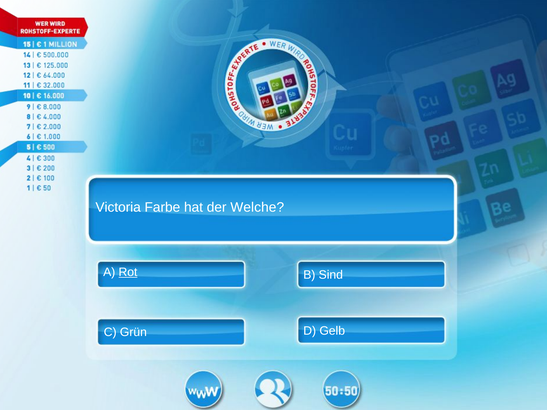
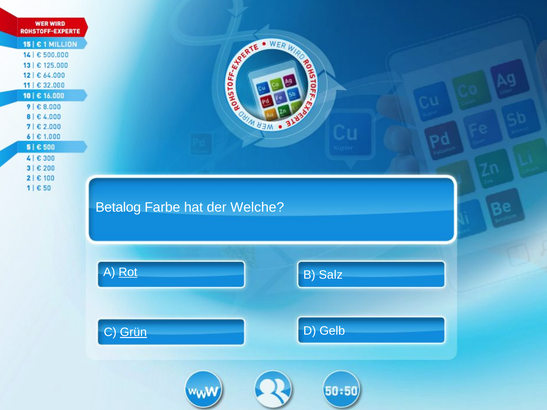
Victoria: Victoria -> Betalog
Sind: Sind -> Salz
Grün underline: none -> present
